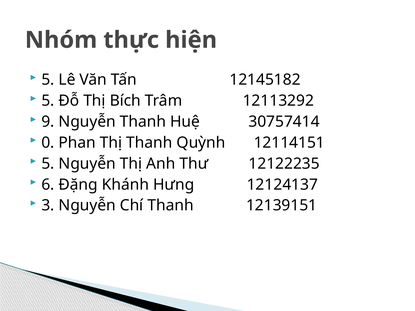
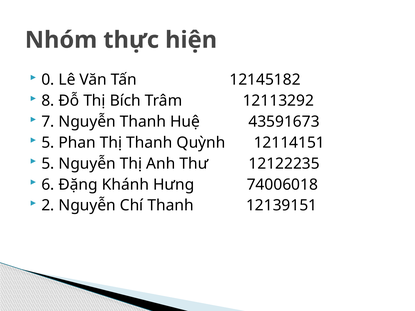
5 at (48, 80): 5 -> 0
5 at (48, 101): 5 -> 8
9: 9 -> 7
30757414: 30757414 -> 43591673
0 at (48, 143): 0 -> 5
12124137: 12124137 -> 74006018
3: 3 -> 2
